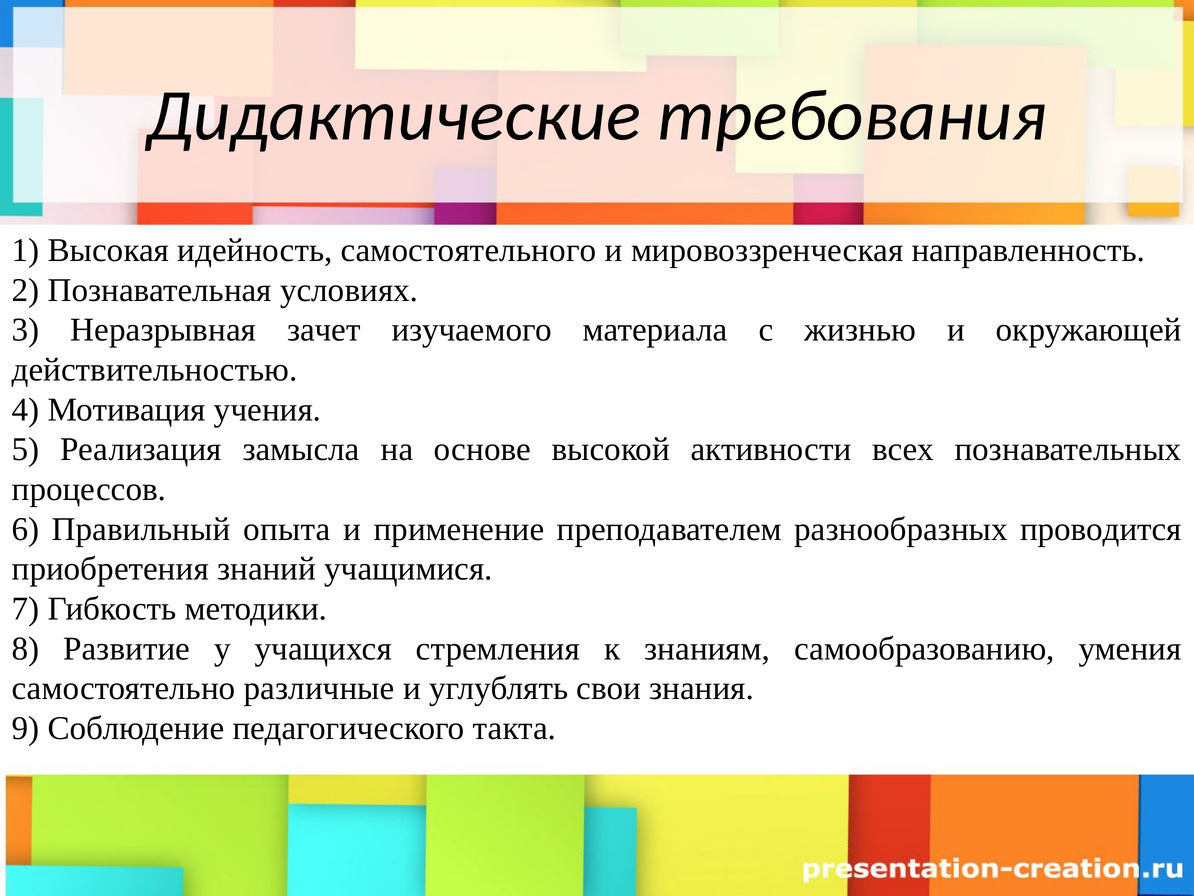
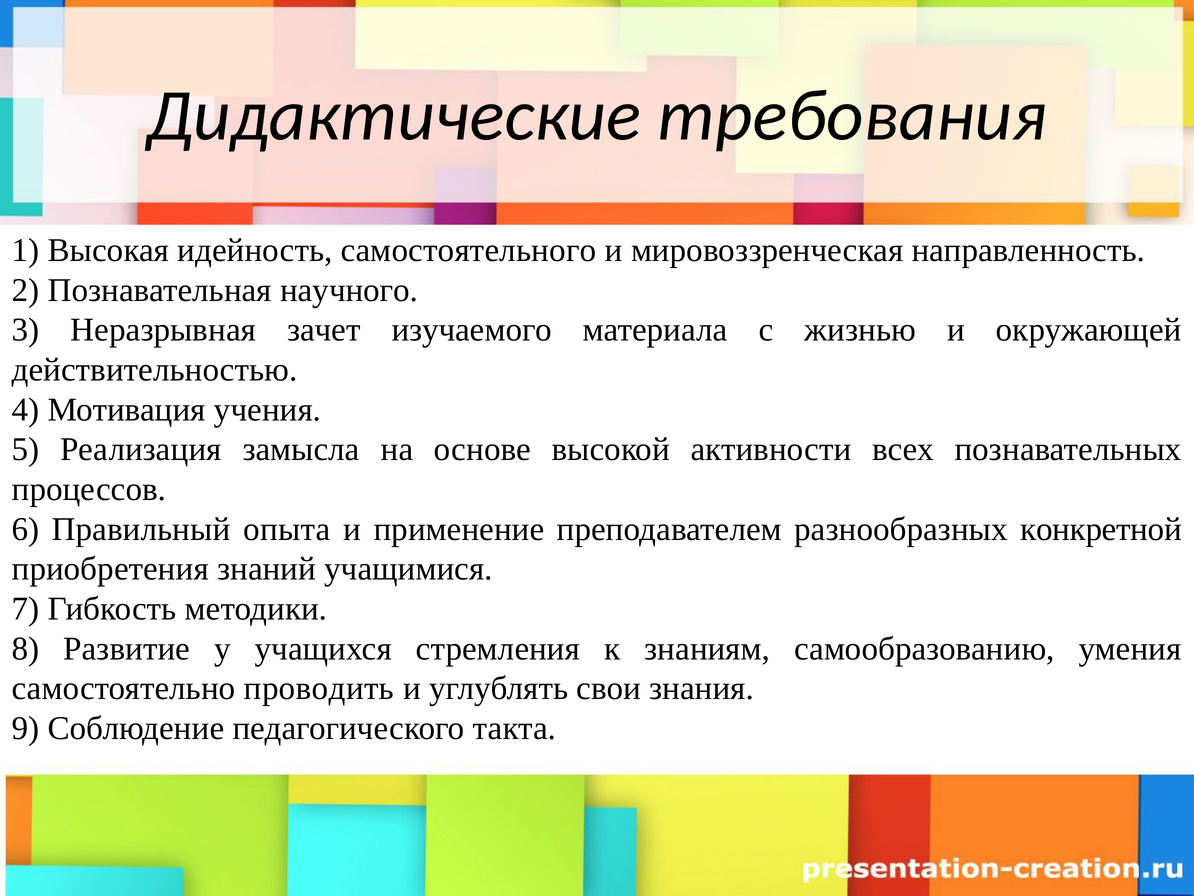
условиях: условиях -> научного
проводится: проводится -> конкретной
различные: различные -> проводить
